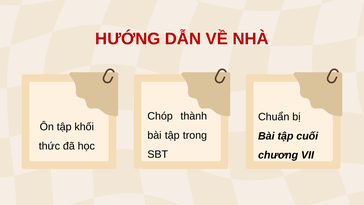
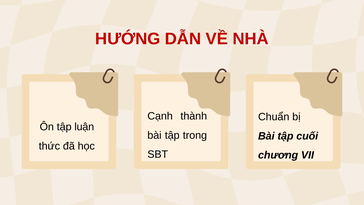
Chóp: Chóp -> Cạnh
khối: khối -> luận
